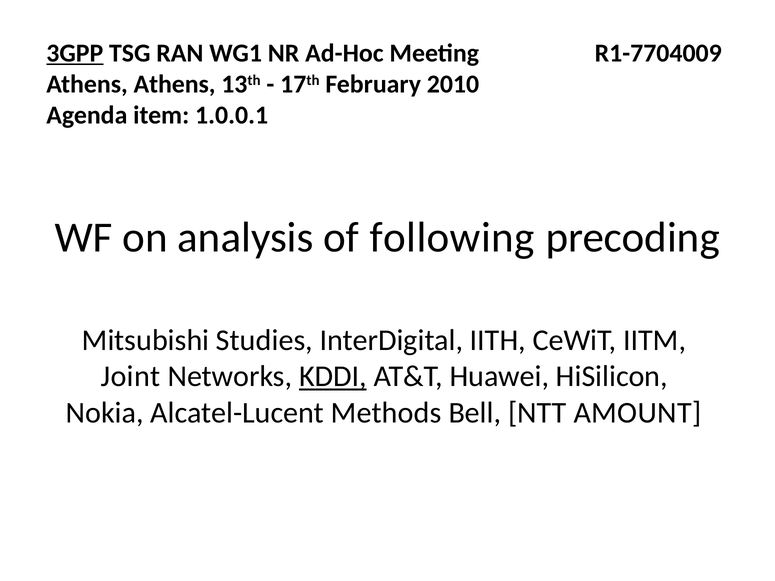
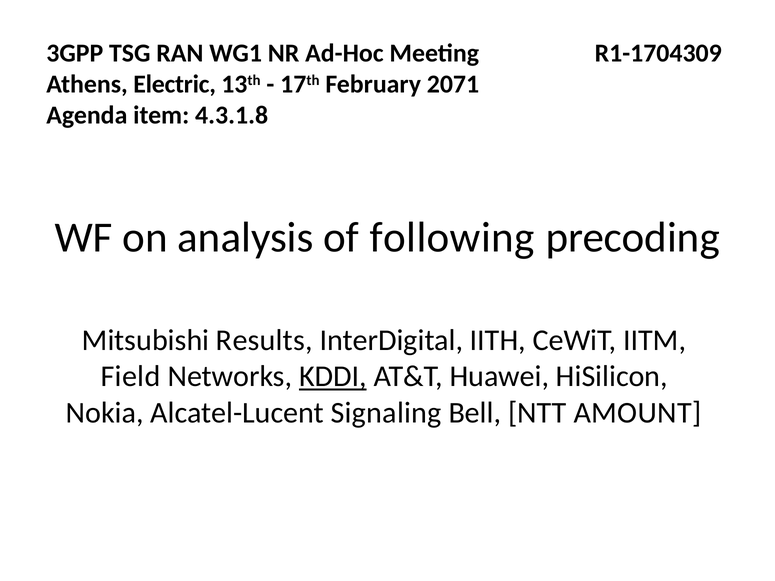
3GPP underline: present -> none
R1-7704009: R1-7704009 -> R1-1704309
Athens Athens: Athens -> Electric
2010: 2010 -> 2071
1.0.0.1: 1.0.0.1 -> 4.3.1.8
Studies: Studies -> Results
Joint: Joint -> Field
Methods: Methods -> Signaling
